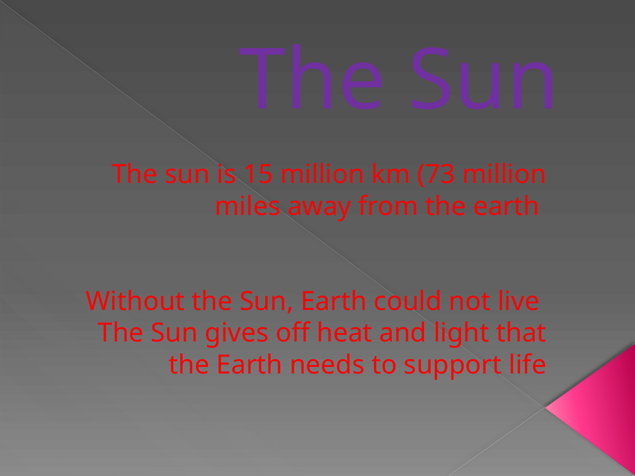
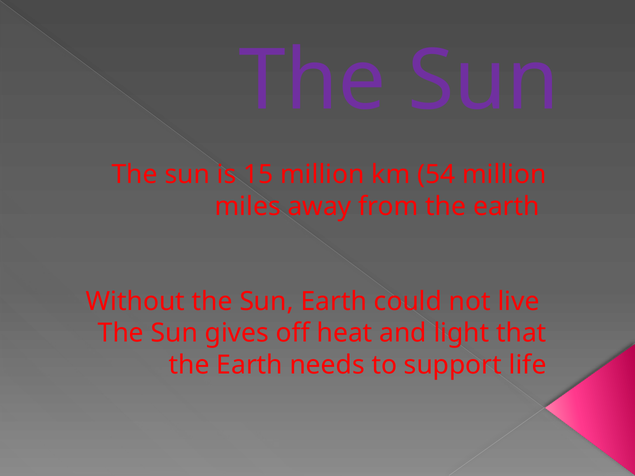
73: 73 -> 54
